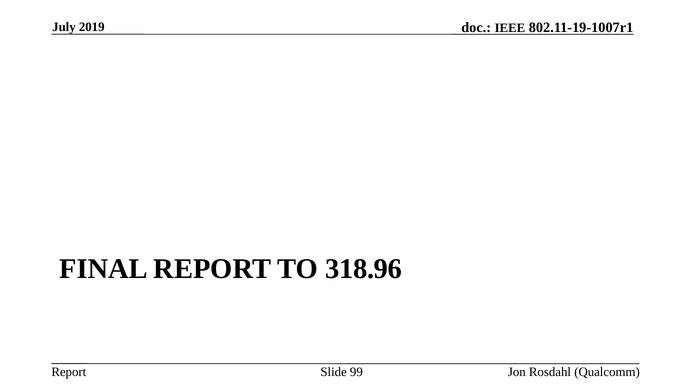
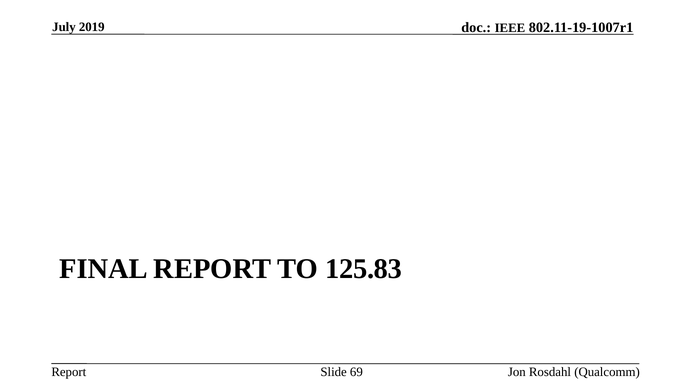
318.96: 318.96 -> 125.83
99: 99 -> 69
